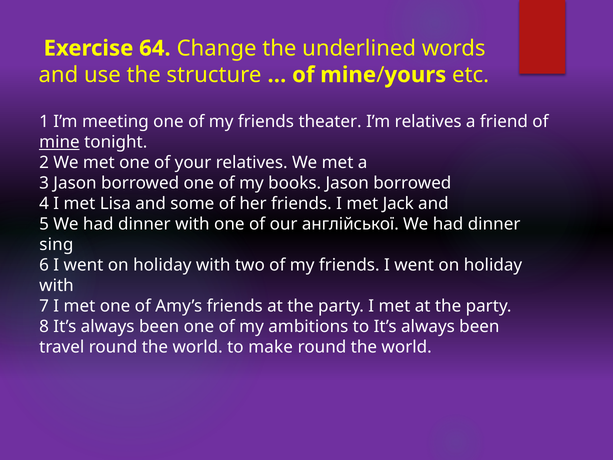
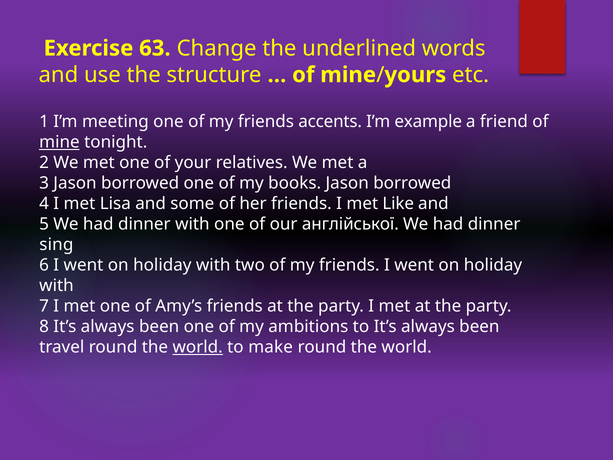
64: 64 -> 63
theater: theater -> accents
I’m relatives: relatives -> example
Jack: Jack -> Like
world at (198, 347) underline: none -> present
